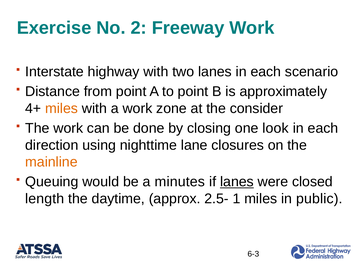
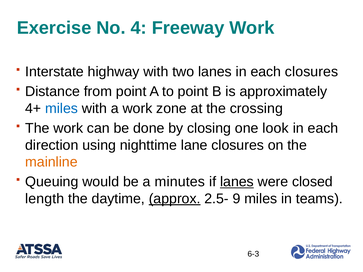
2: 2 -> 4
each scenario: scenario -> closures
miles at (62, 108) colour: orange -> blue
consider: consider -> crossing
approx underline: none -> present
1: 1 -> 9
public: public -> teams
